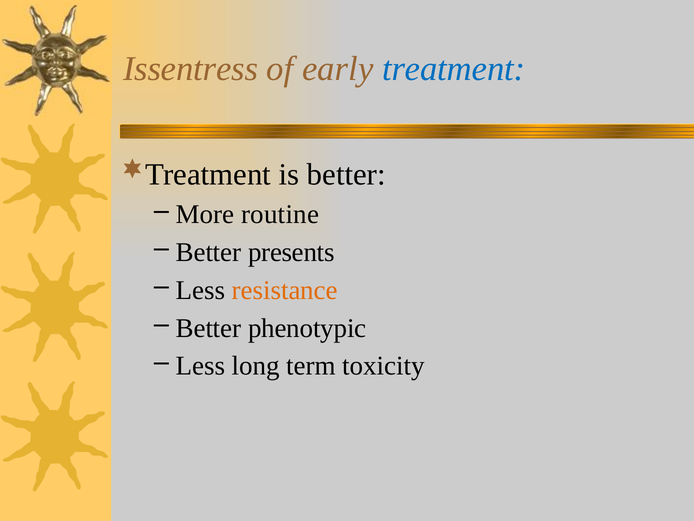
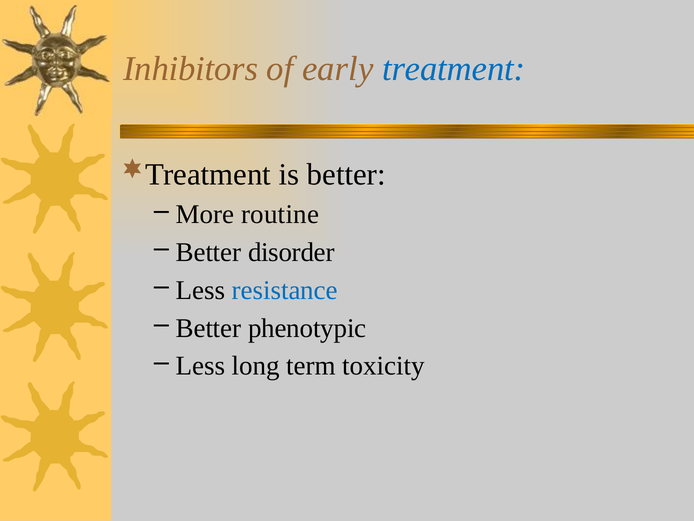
Issentress: Issentress -> Inhibitors
presents: presents -> disorder
resistance colour: orange -> blue
